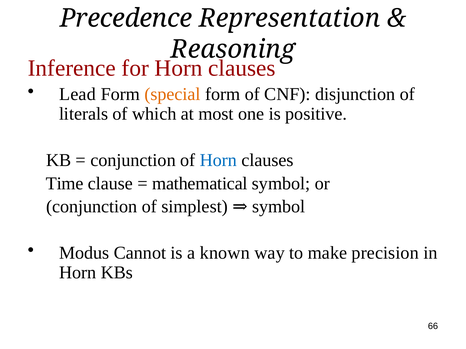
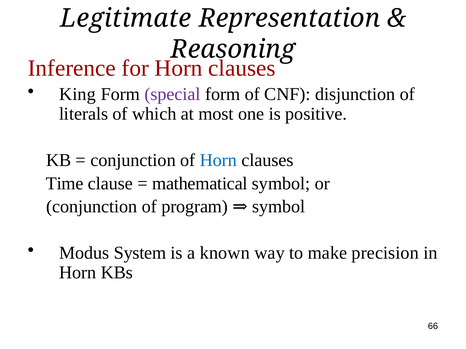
Precedence: Precedence -> Legitimate
Lead: Lead -> King
special colour: orange -> purple
simplest: simplest -> program
Cannot: Cannot -> System
